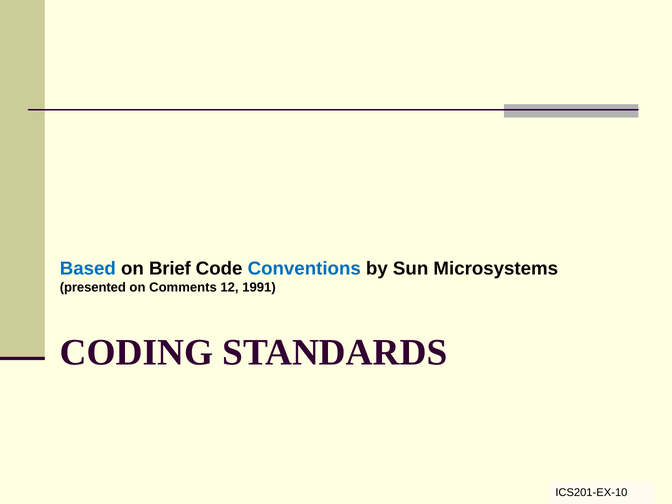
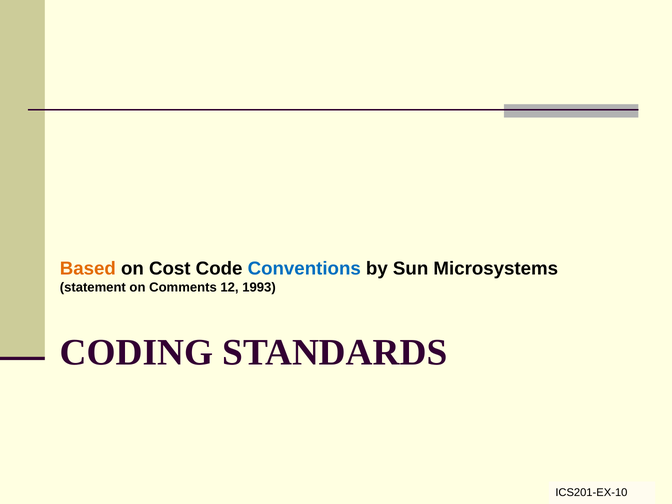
Based colour: blue -> orange
Brief: Brief -> Cost
presented: presented -> statement
1991: 1991 -> 1993
